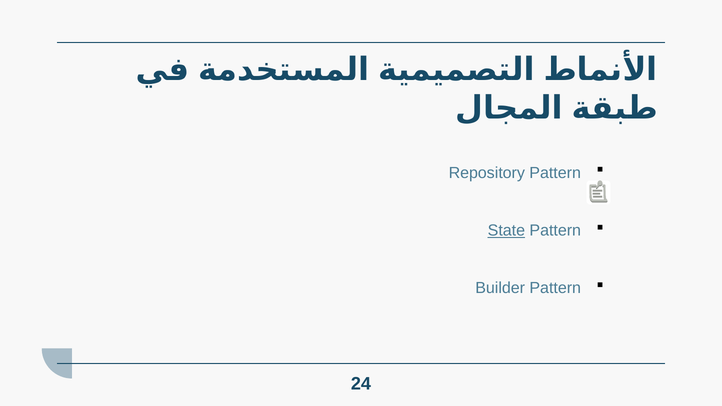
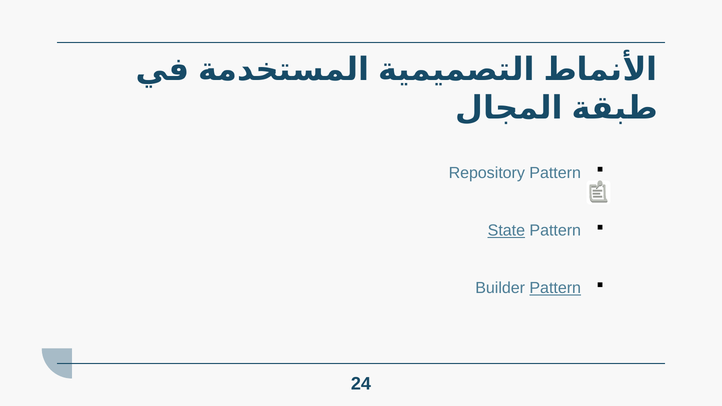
Pattern at (555, 288) underline: none -> present
